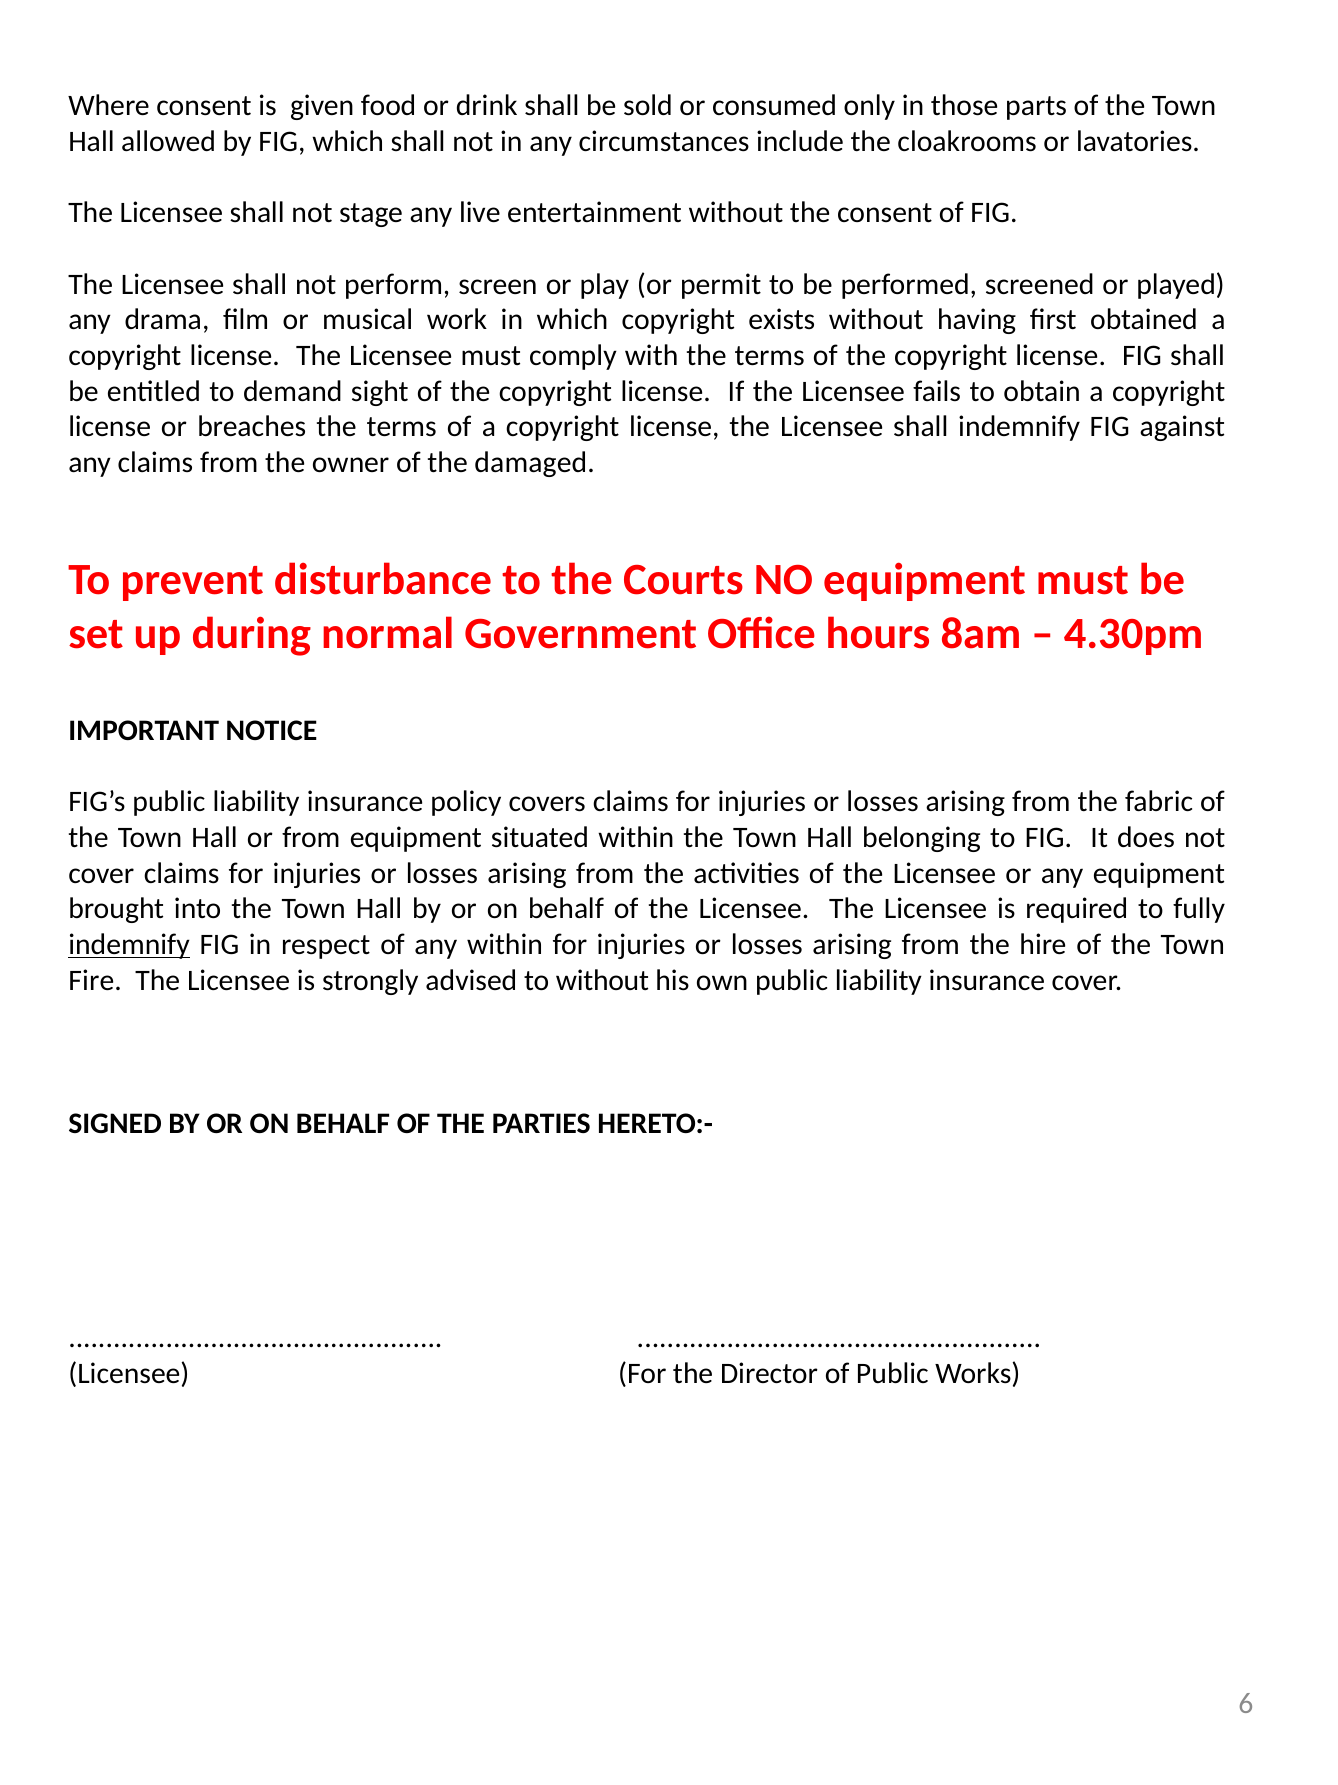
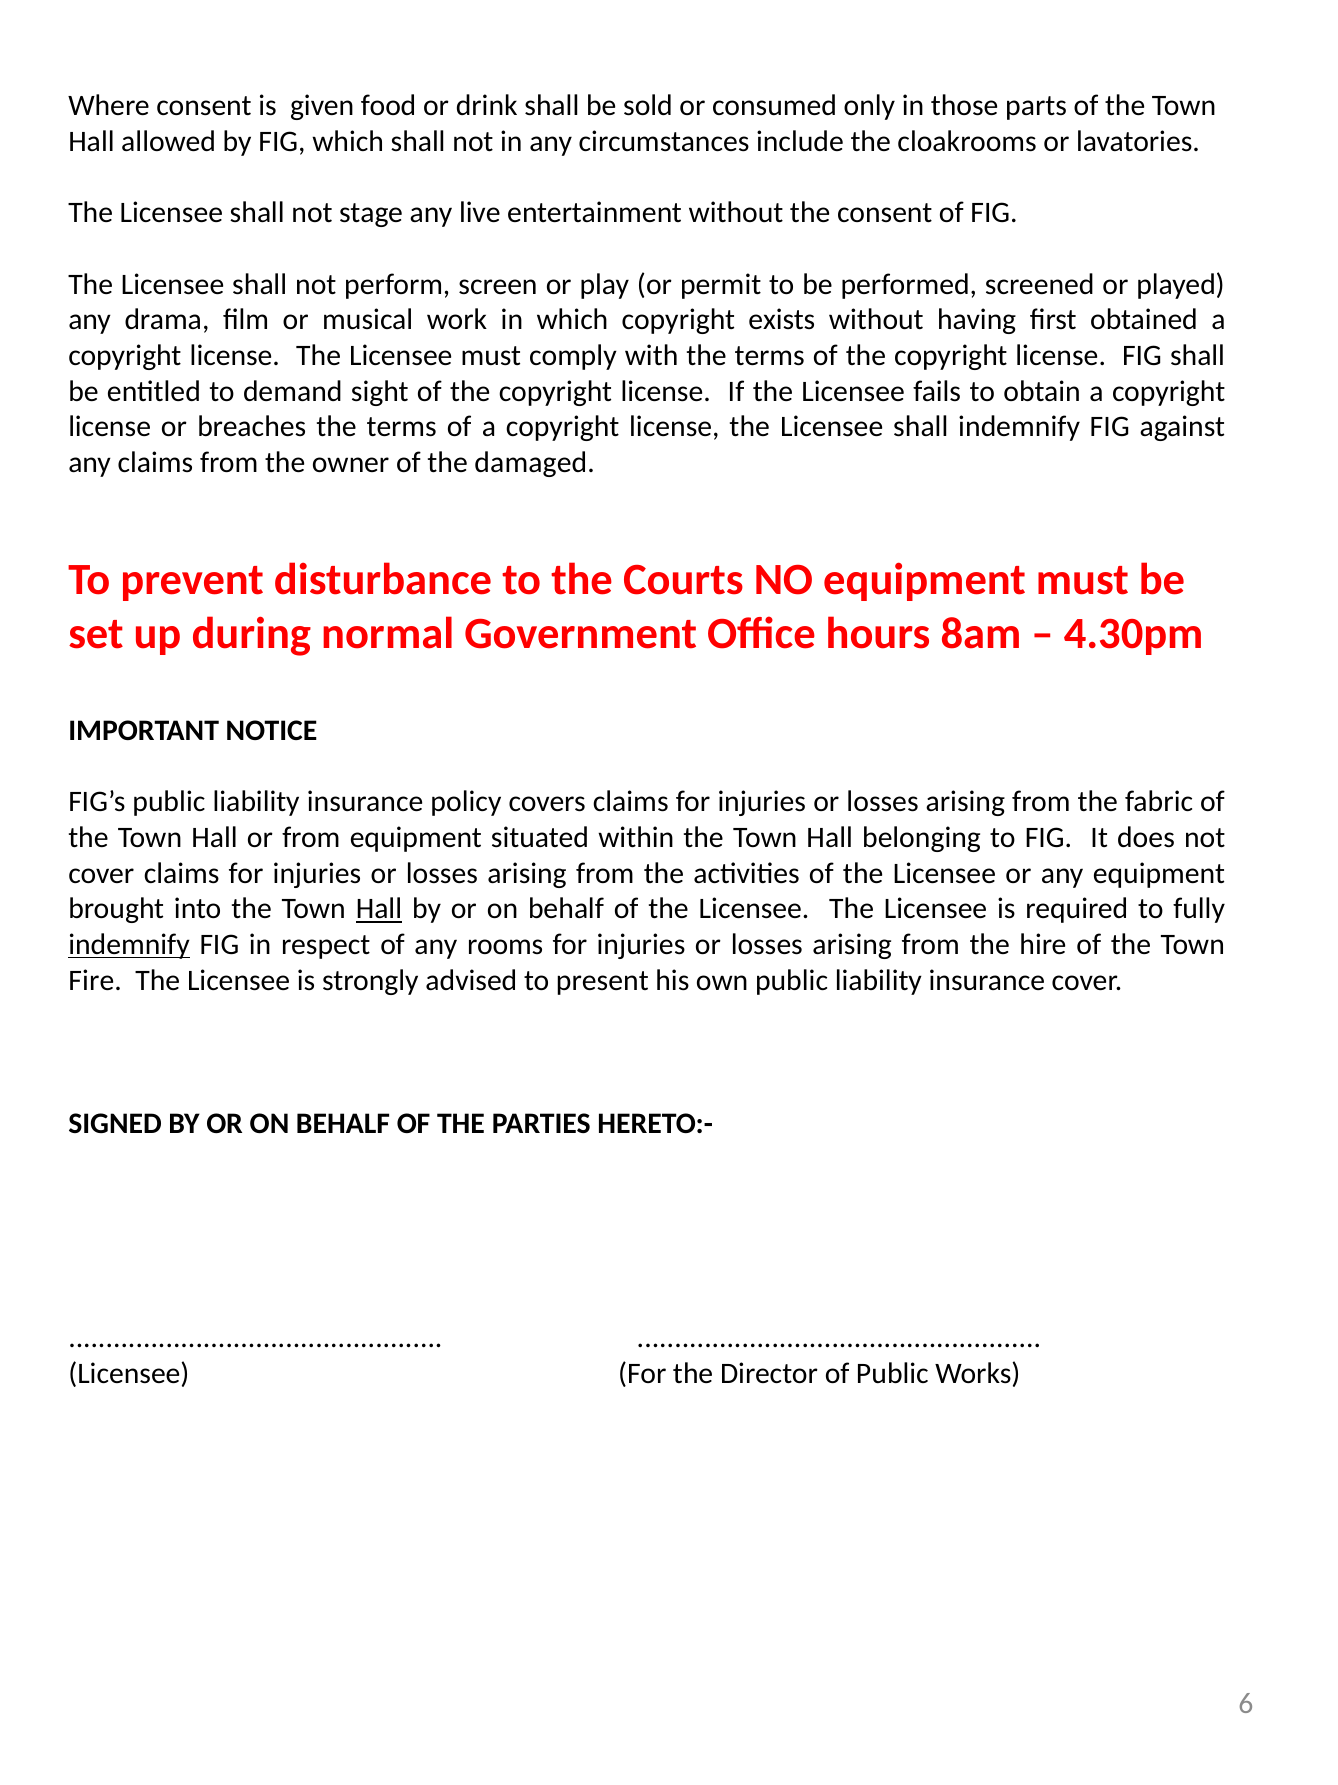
Hall at (379, 909) underline: none -> present
any within: within -> rooms
to without: without -> present
